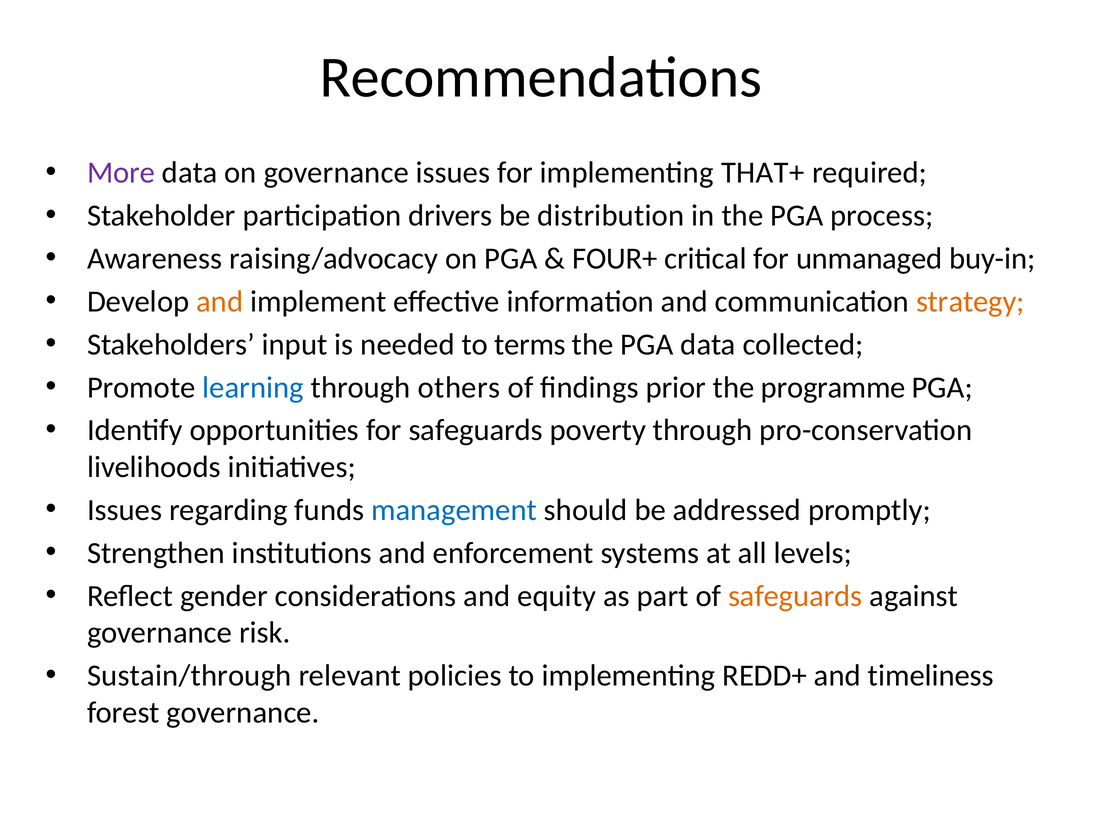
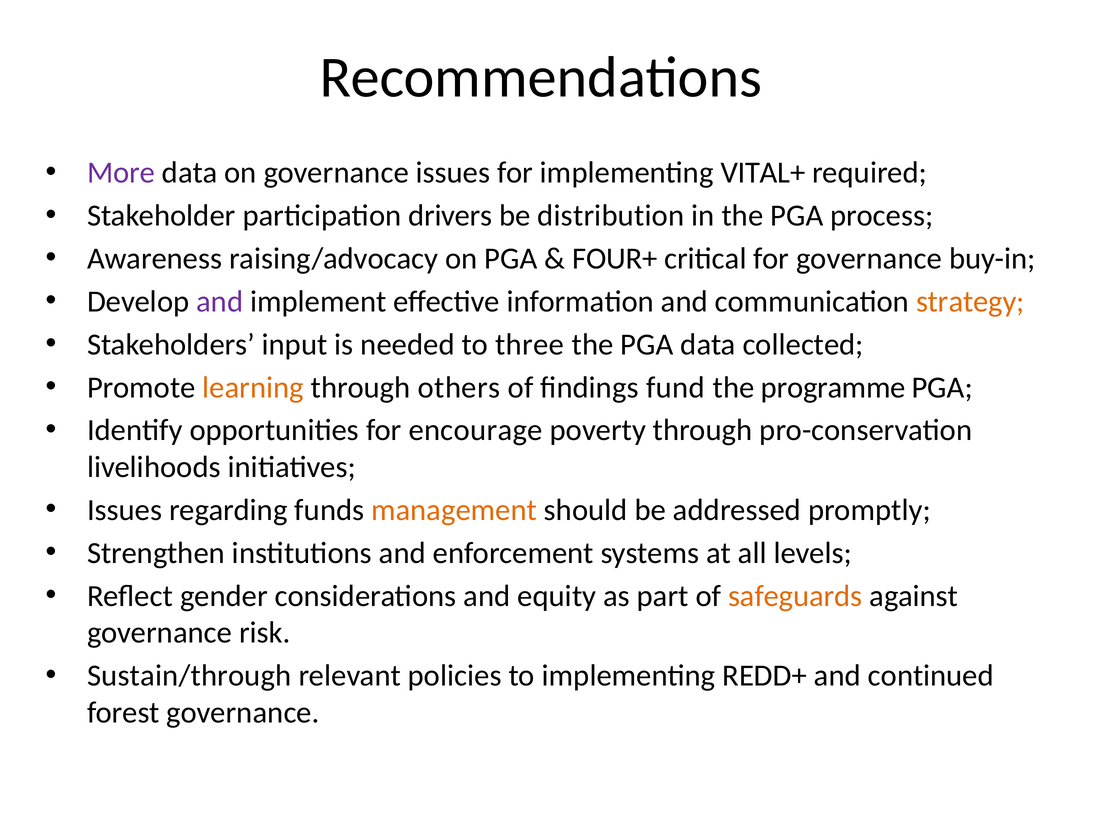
THAT+: THAT+ -> VITAL+
for unmanaged: unmanaged -> governance
and at (220, 302) colour: orange -> purple
terms: terms -> three
learning colour: blue -> orange
prior: prior -> fund
for safeguards: safeguards -> encourage
management colour: blue -> orange
timeliness: timeliness -> continued
